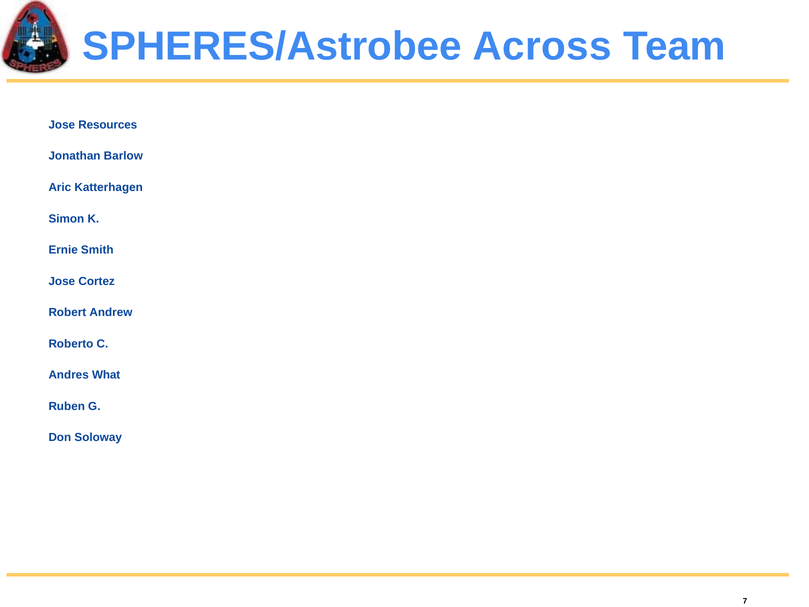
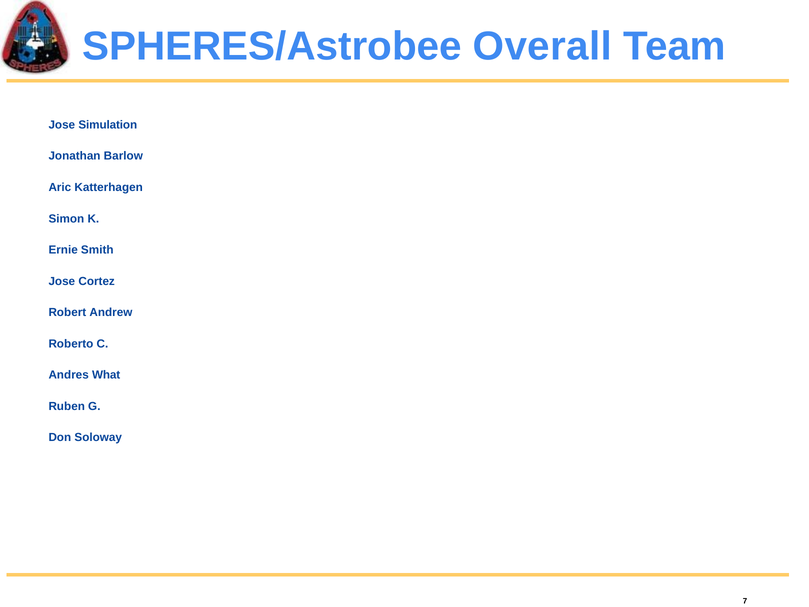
Across: Across -> Overall
Resources: Resources -> Simulation
